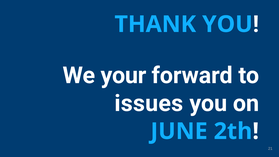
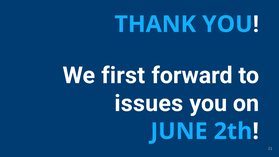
your: your -> first
